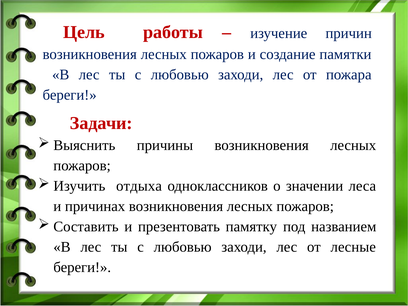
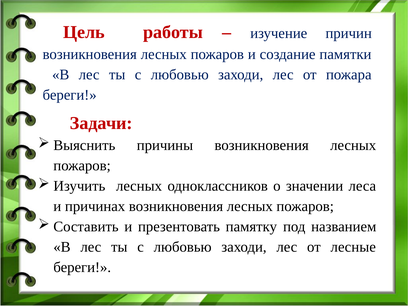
отдыха at (139, 186): отдыха -> лесных
